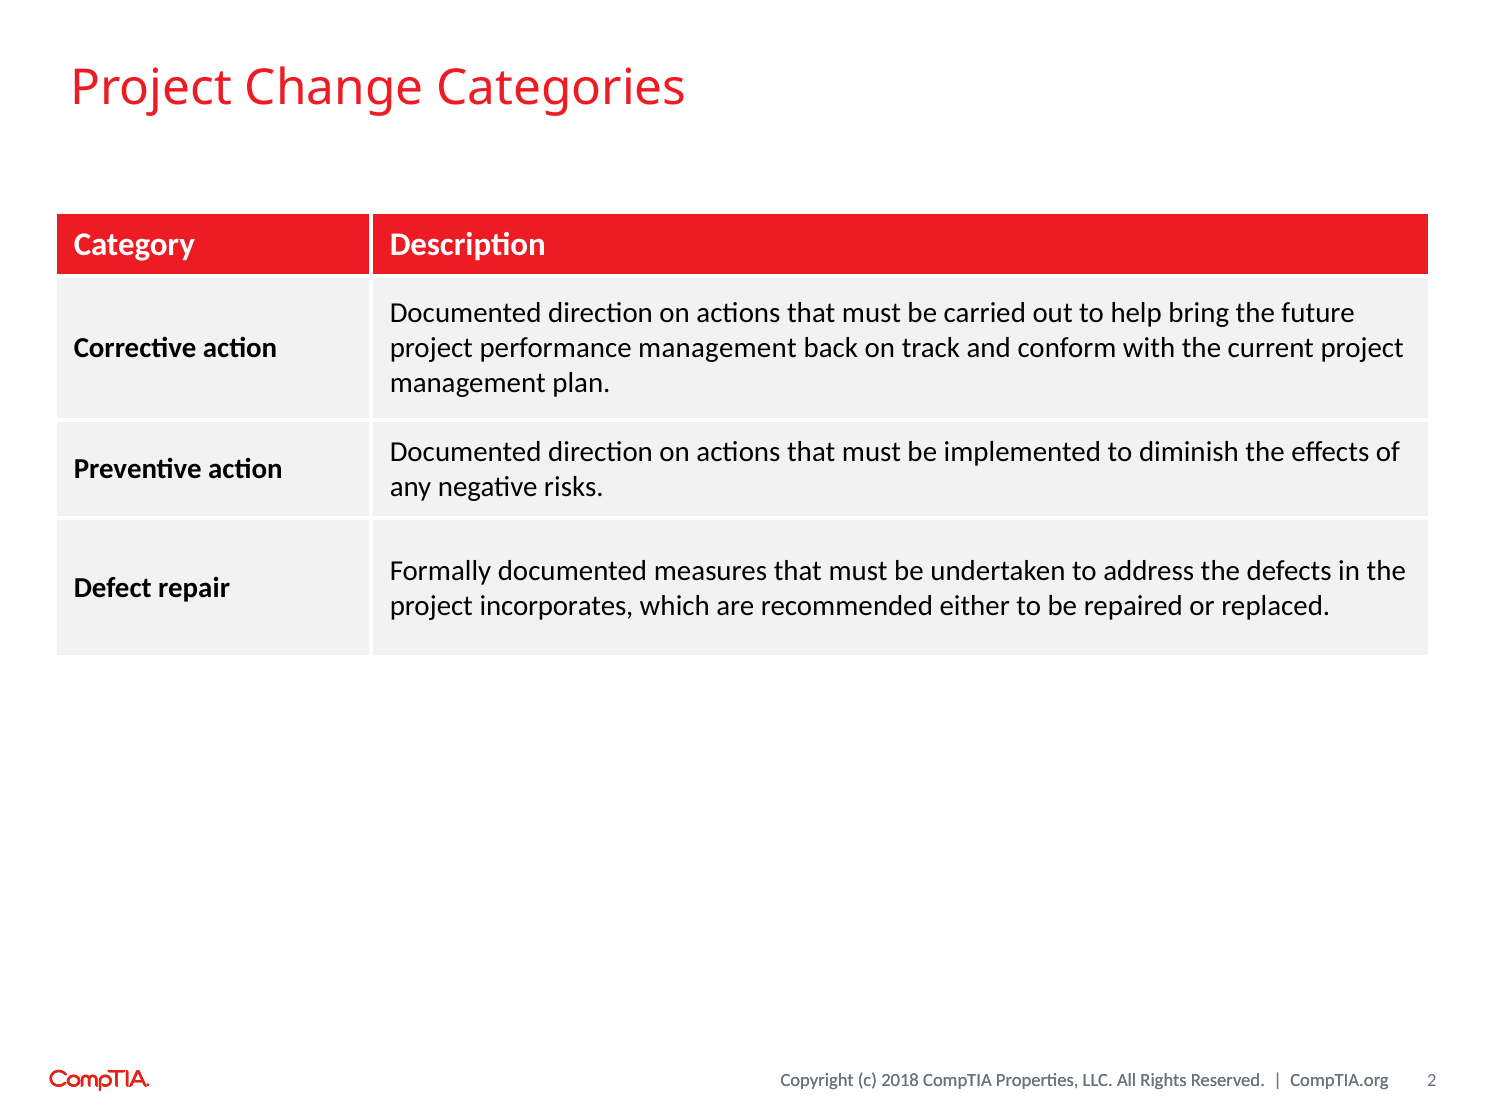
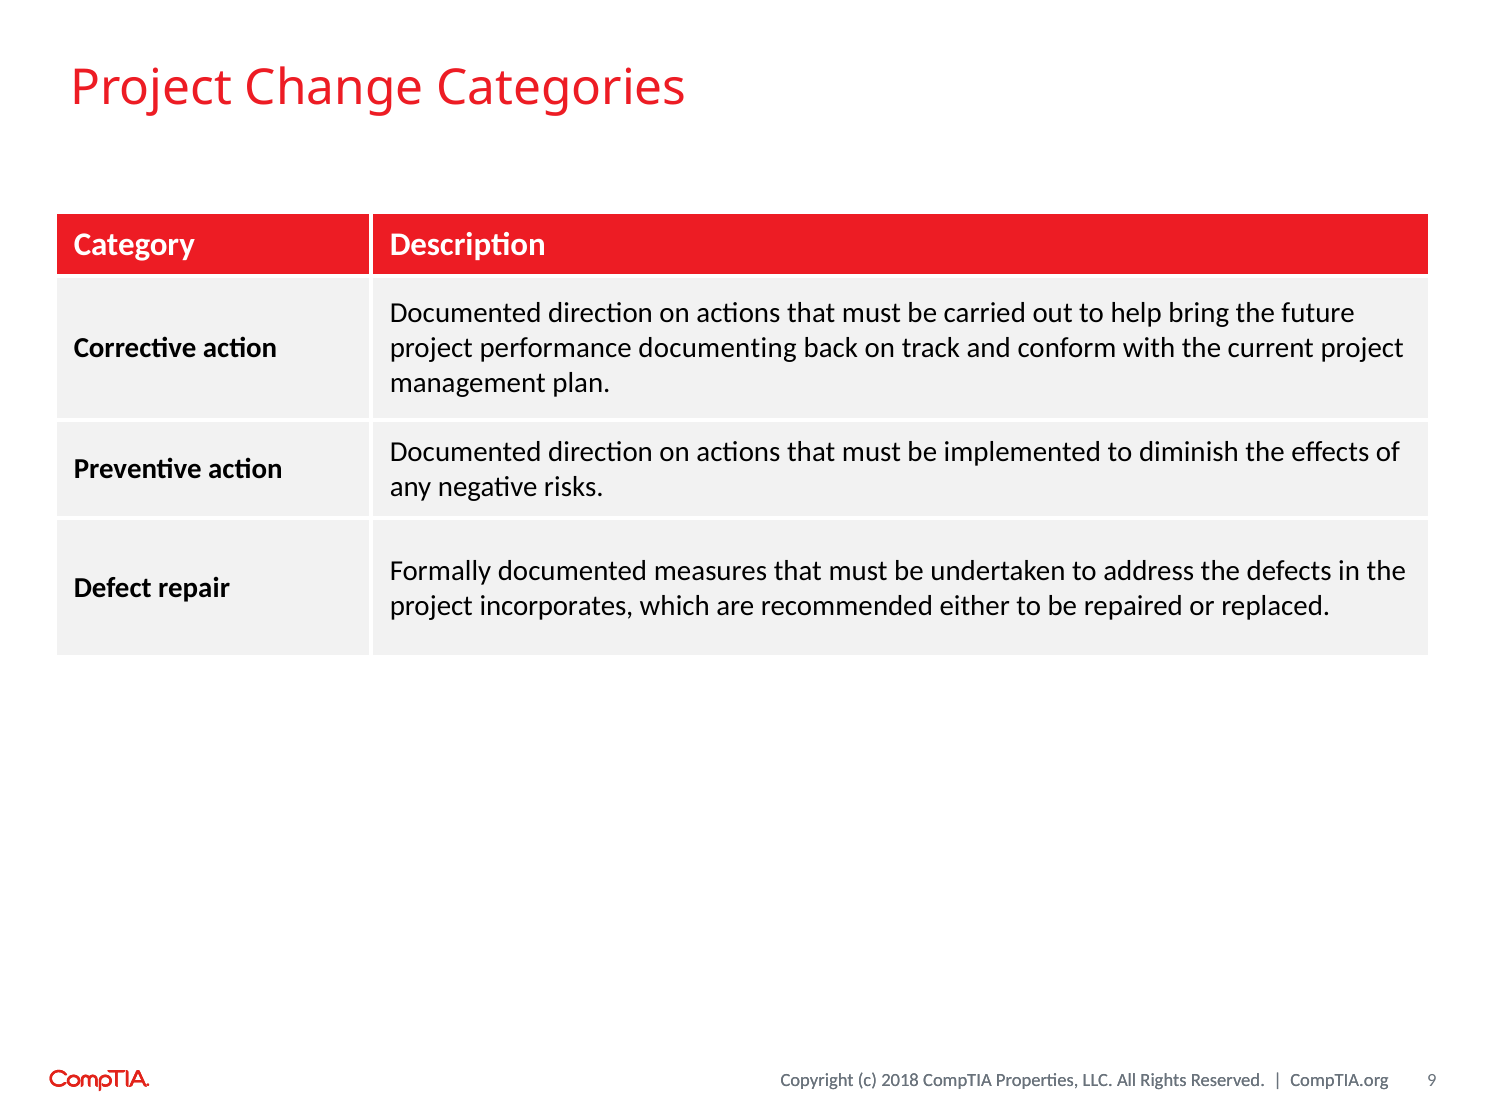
performance management: management -> documenting
2: 2 -> 9
